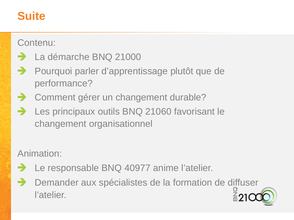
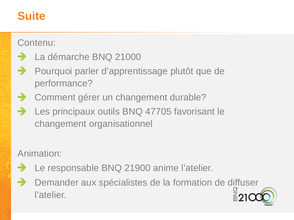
21060: 21060 -> 47705
40977: 40977 -> 21900
